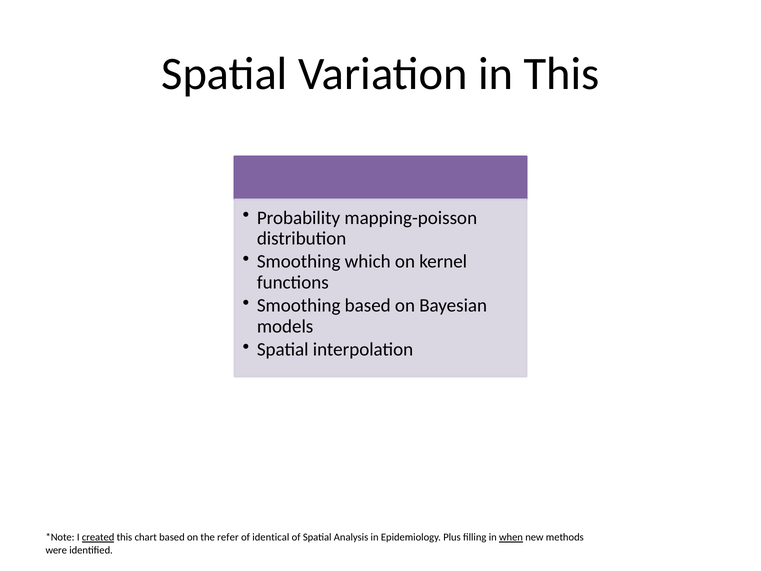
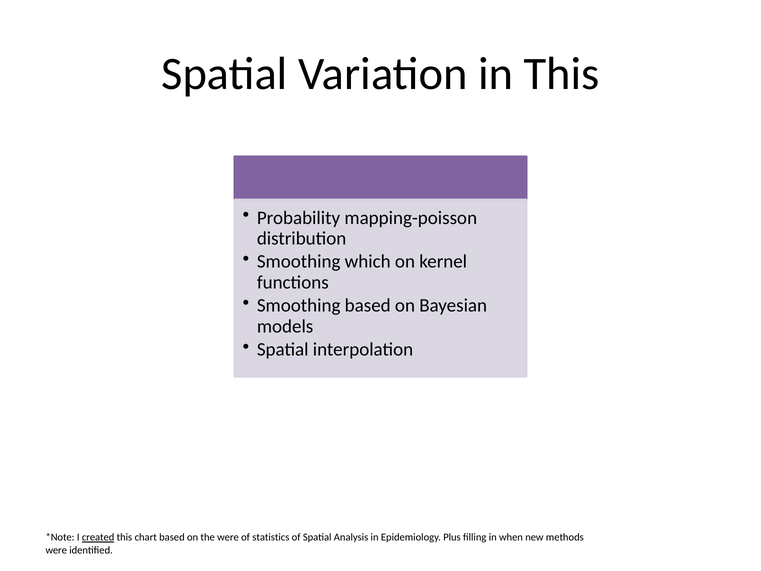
the refer: refer -> were
identical: identical -> statistics
when underline: present -> none
